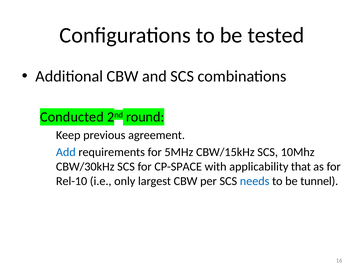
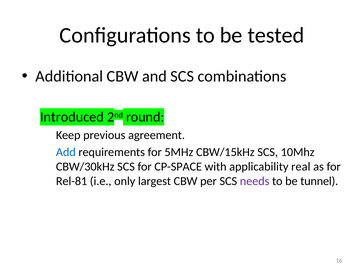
Conducted: Conducted -> Introduced
that: that -> real
Rel-10: Rel-10 -> Rel-81
needs colour: blue -> purple
